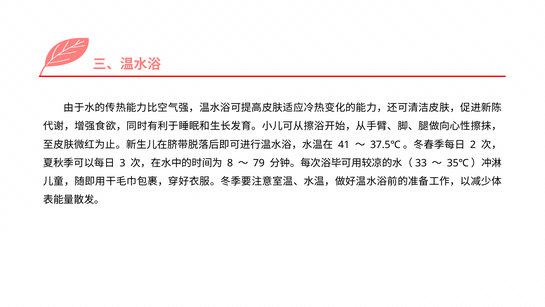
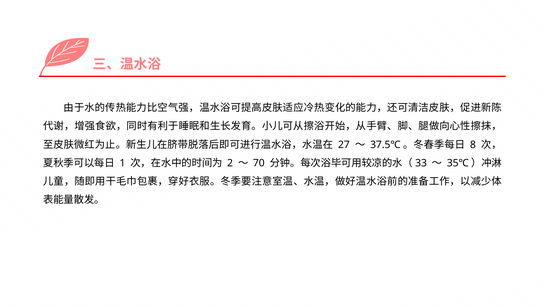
41: 41 -> 27
2: 2 -> 8
3: 3 -> 1
8: 8 -> 2
79: 79 -> 70
